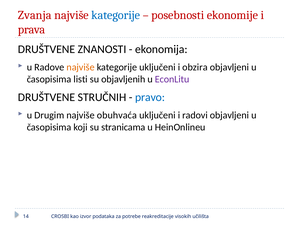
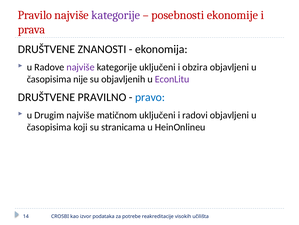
Zvanja: Zvanja -> Pravilo
kategorije at (116, 15) colour: blue -> purple
najviše at (81, 67) colour: orange -> purple
listi: listi -> nije
STRUČNIH: STRUČNIH -> PRAVILNO
obuhvaća: obuhvaća -> matičnom
